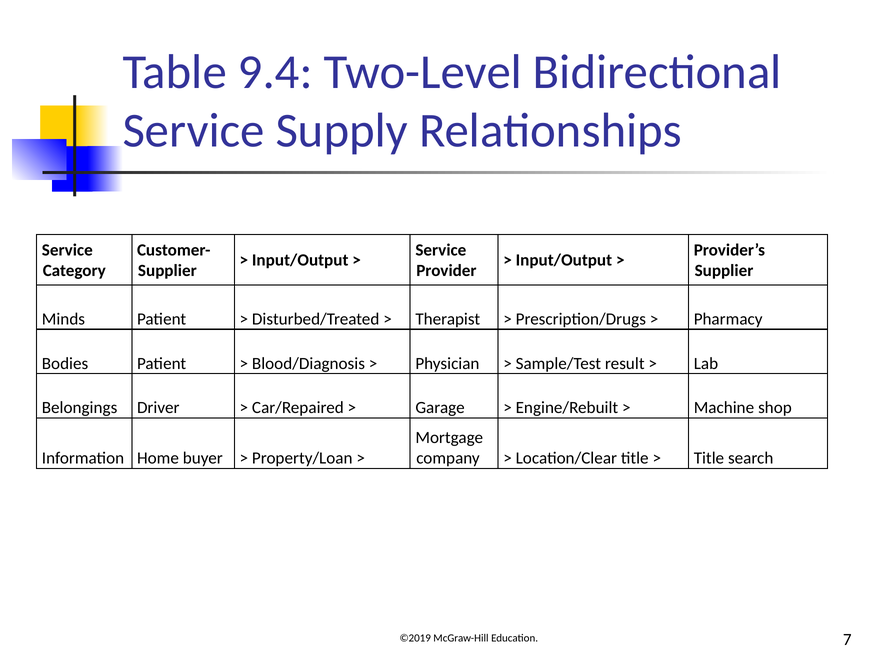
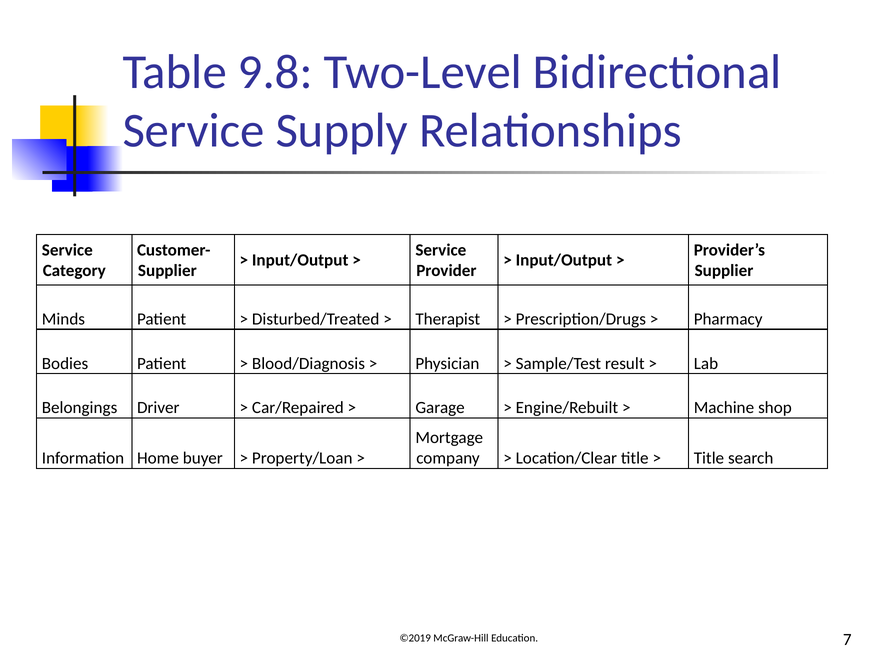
9.4: 9.4 -> 9.8
